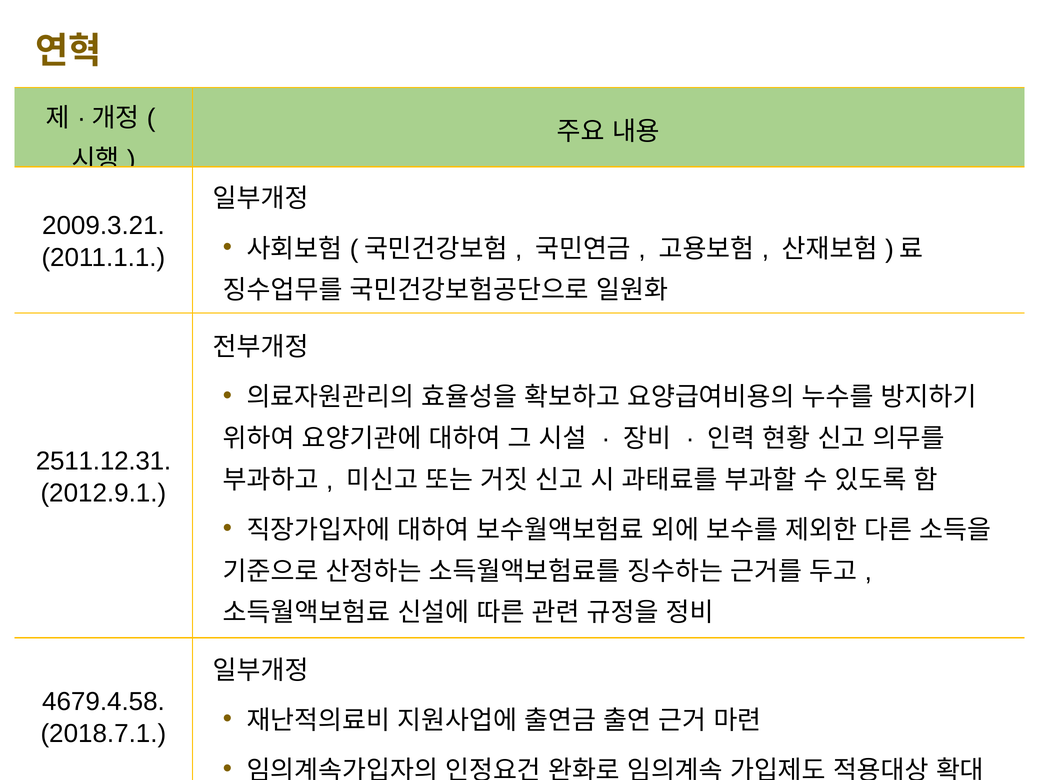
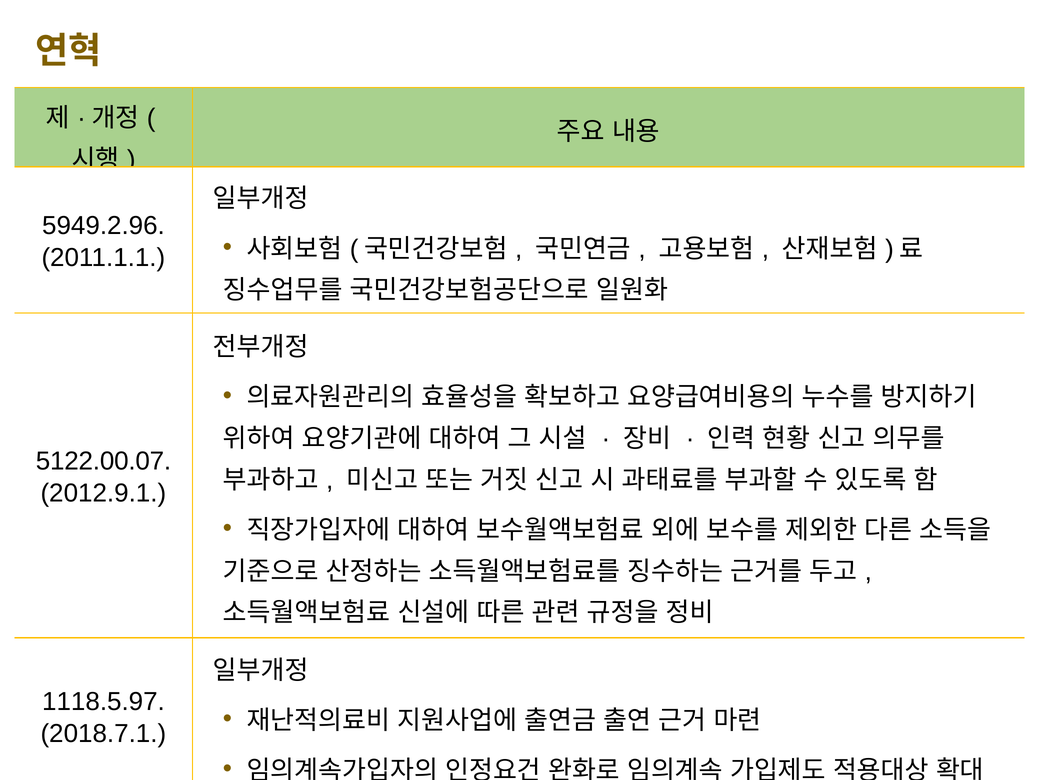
2009.3.21: 2009.3.21 -> 5949.2.96
2511.12.31: 2511.12.31 -> 5122.00.07
4679.4.58: 4679.4.58 -> 1118.5.97
